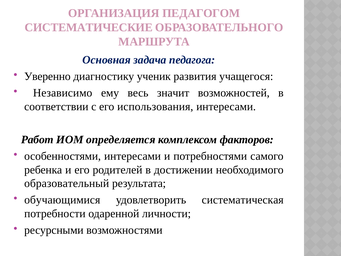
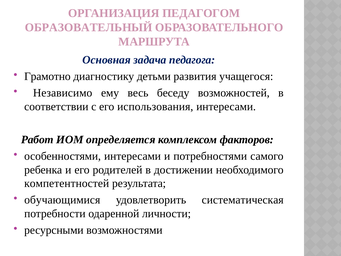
СИСТЕМАТИЧЕСКИЕ: СИСТЕМАТИЧЕСКИЕ -> ОБРАЗОВАТЕЛЬНЫЙ
Уверенно: Уверенно -> Грамотно
ученик: ученик -> детьми
значит: значит -> беседу
образовательный: образовательный -> компетентностей
